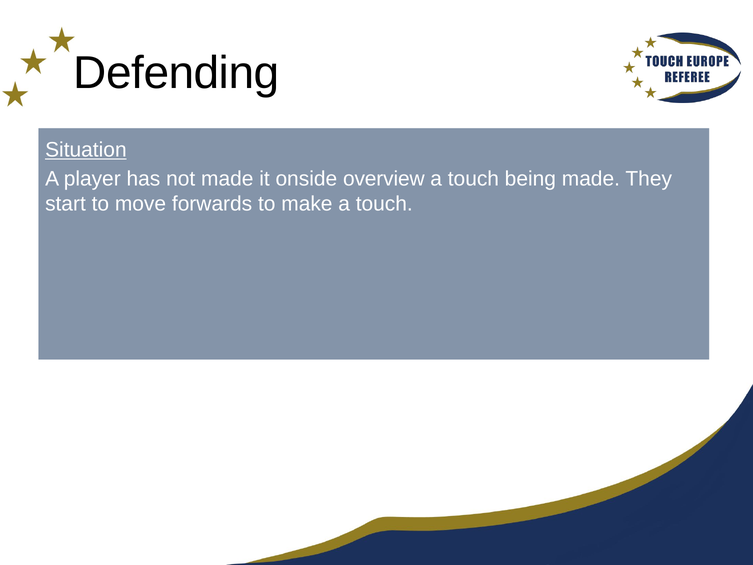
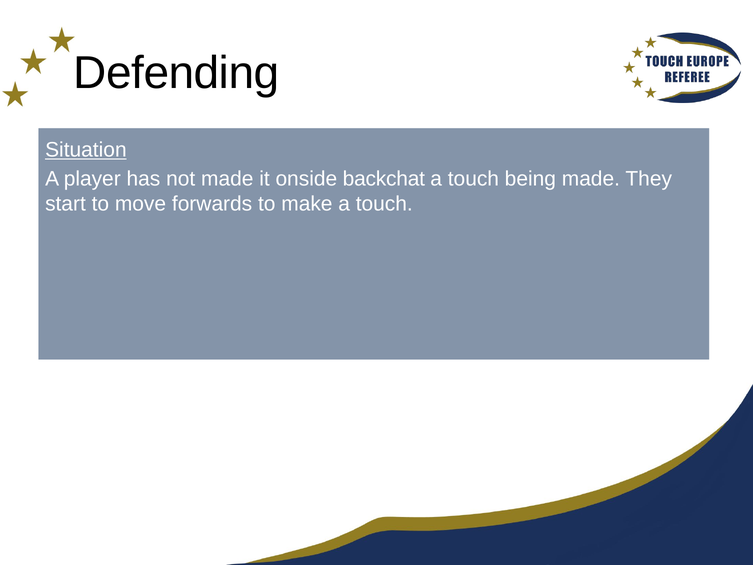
overview: overview -> backchat
